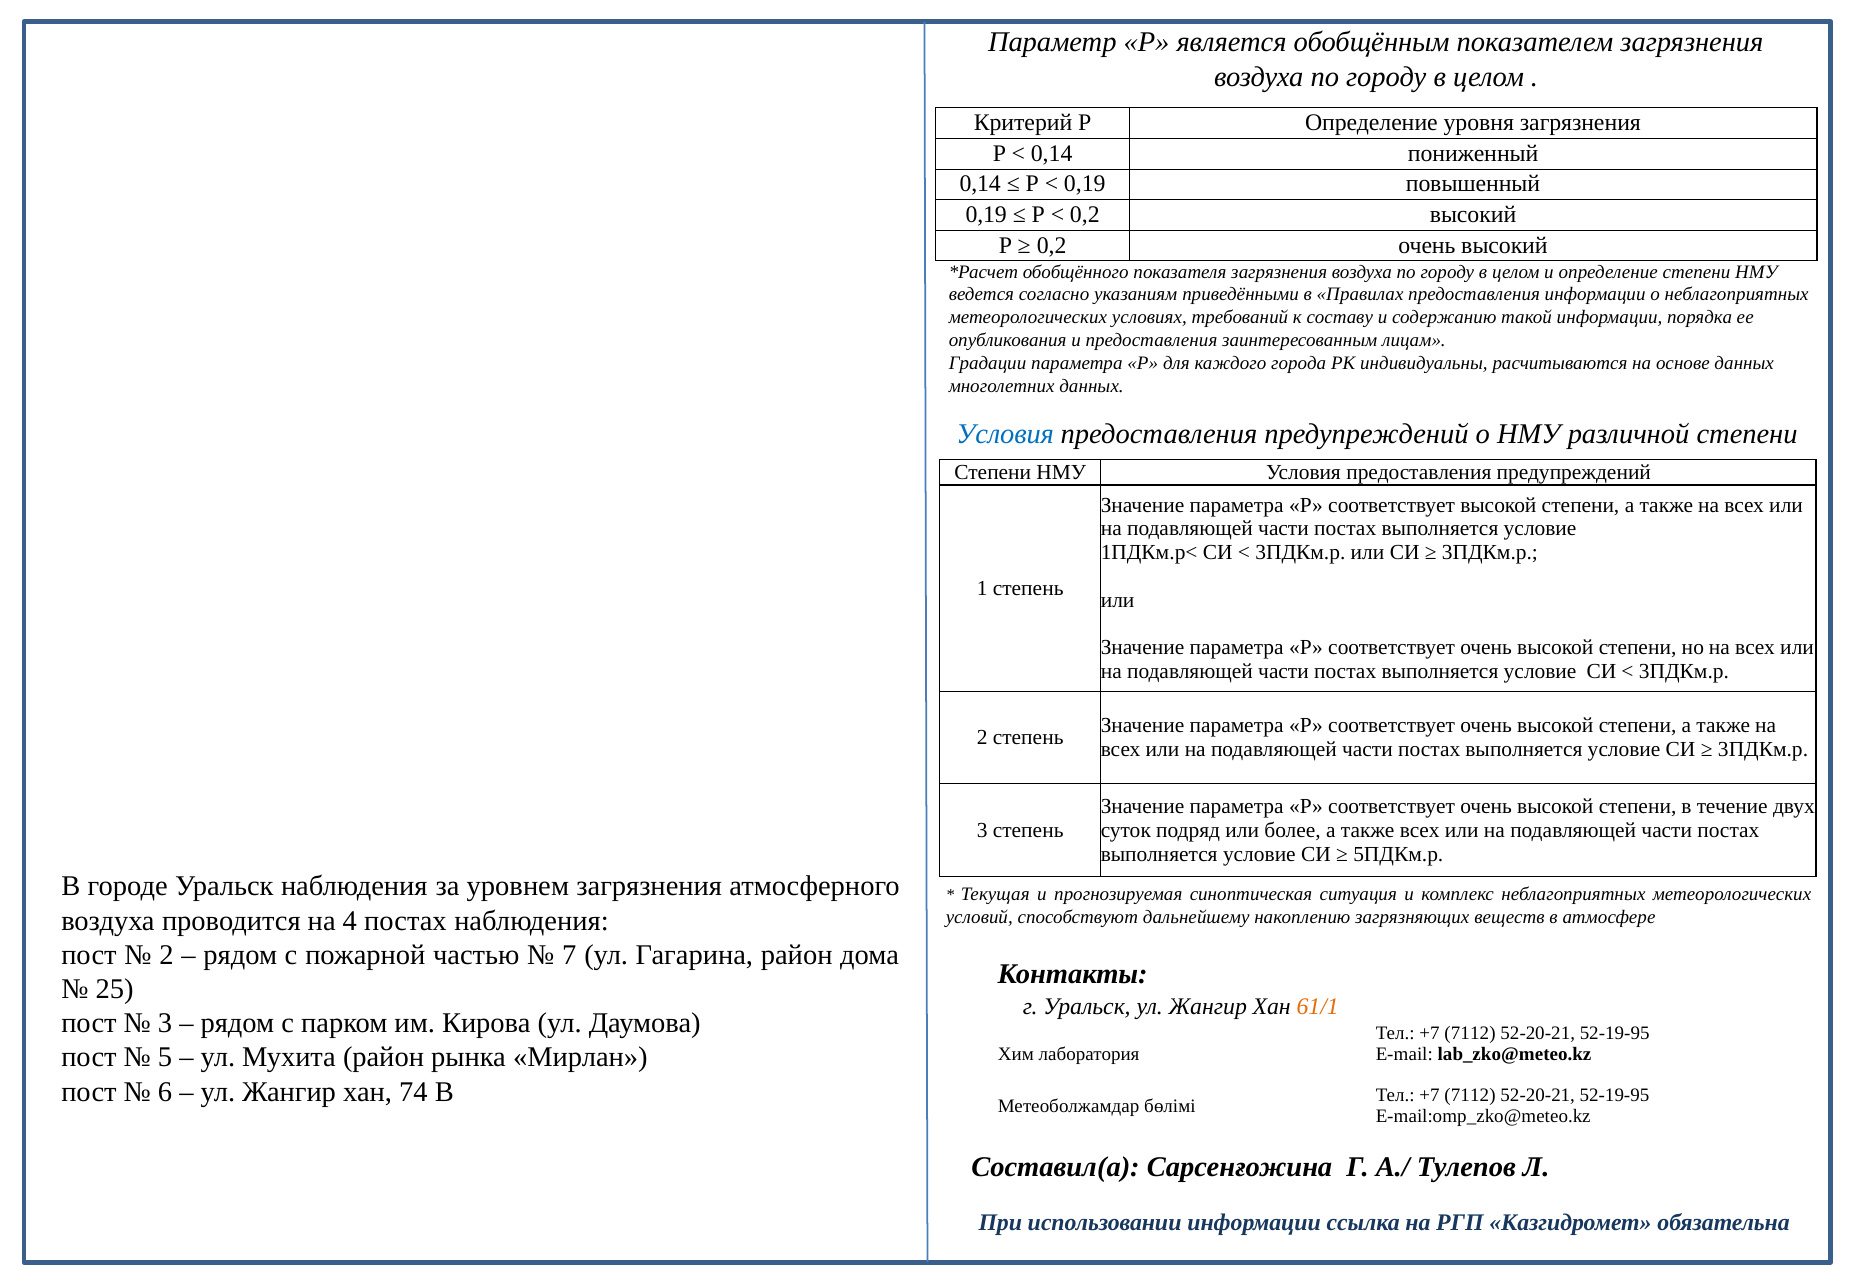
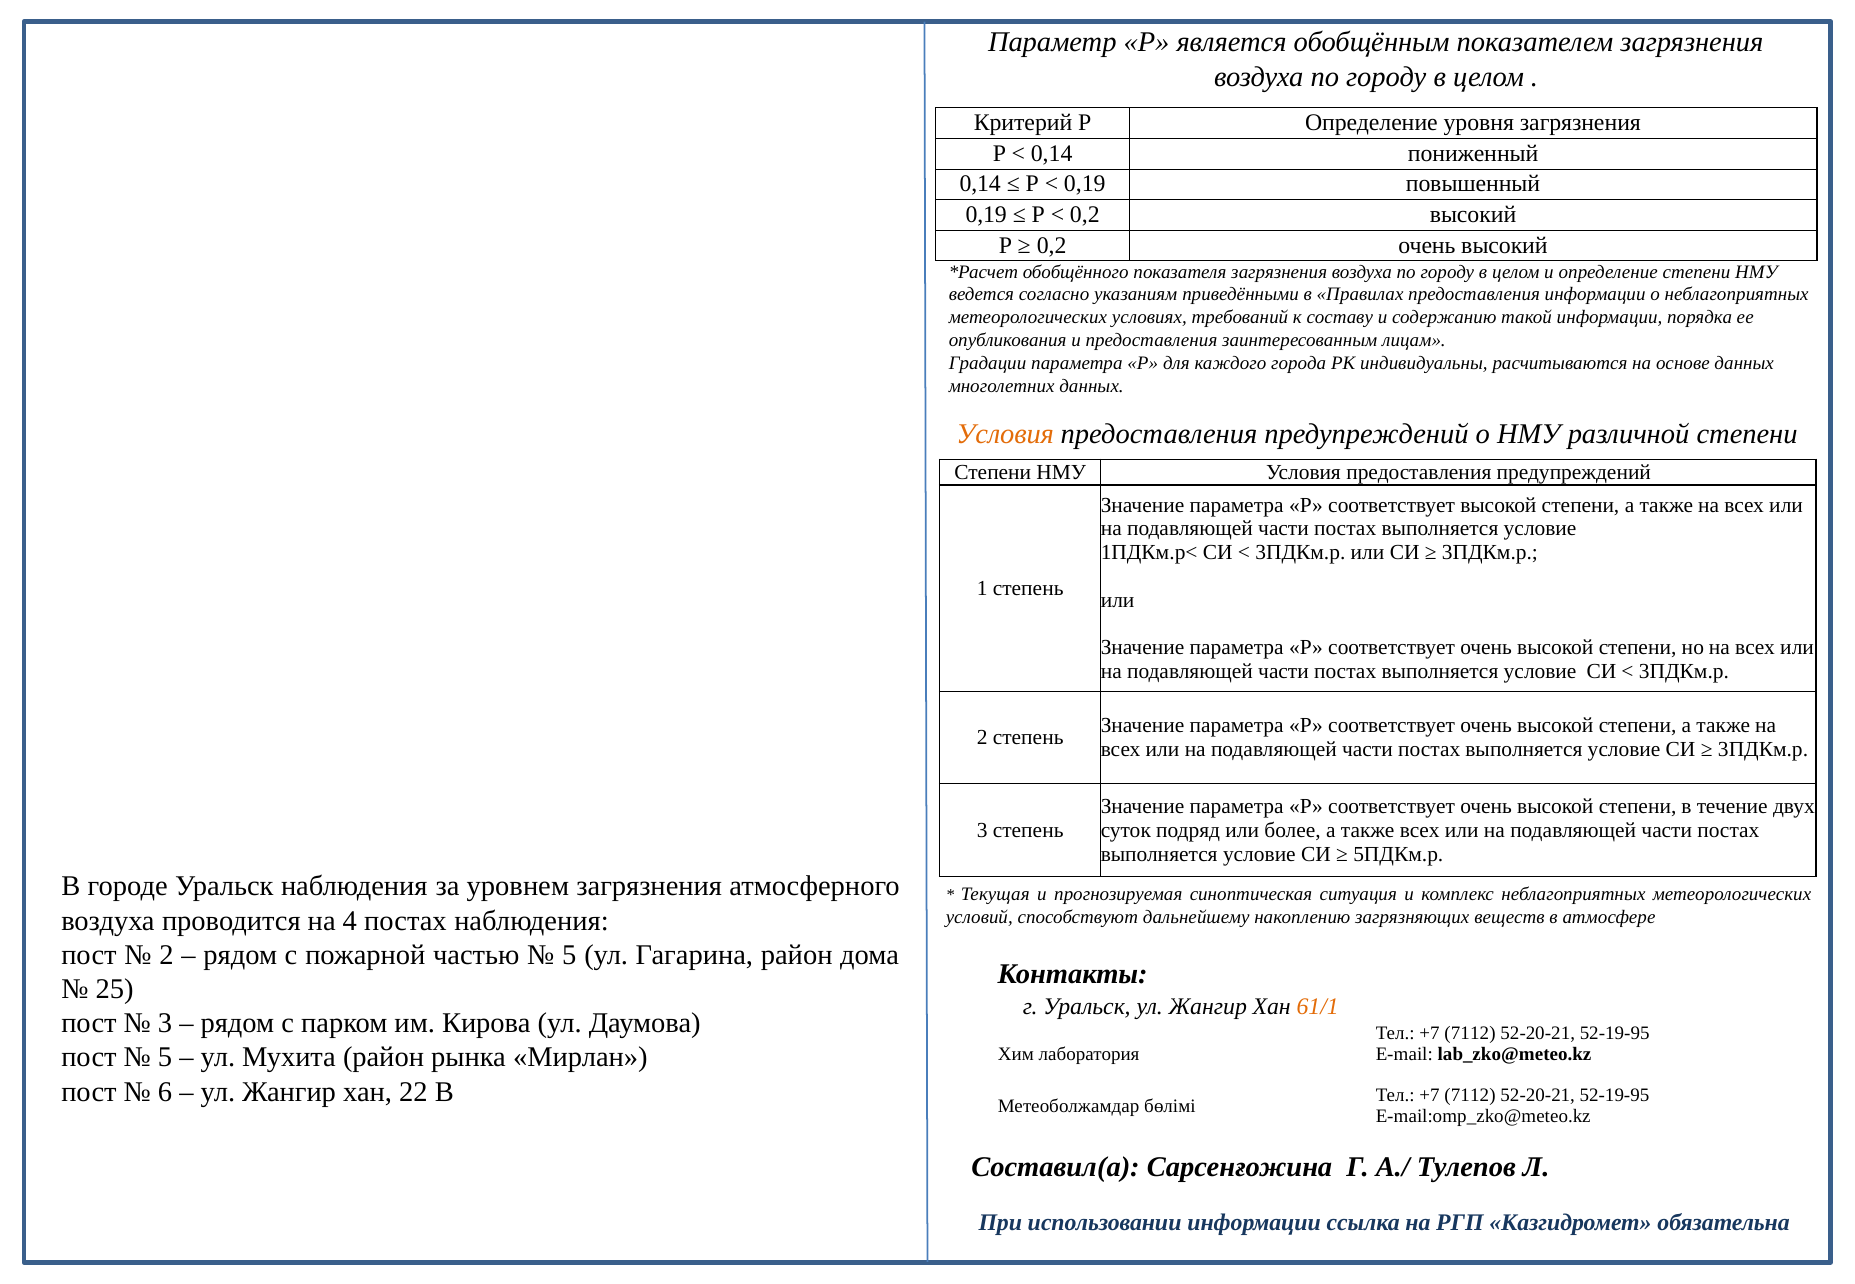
Условия at (1005, 434) colour: blue -> orange
7 at (569, 955): 7 -> 5
74: 74 -> 22
